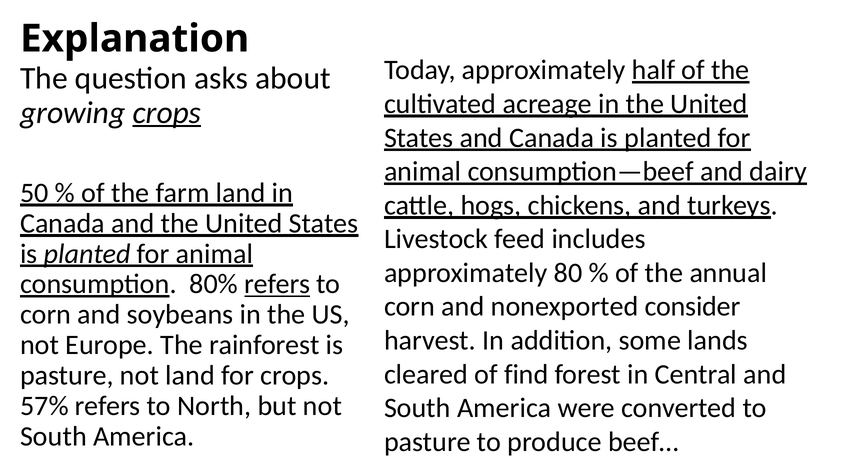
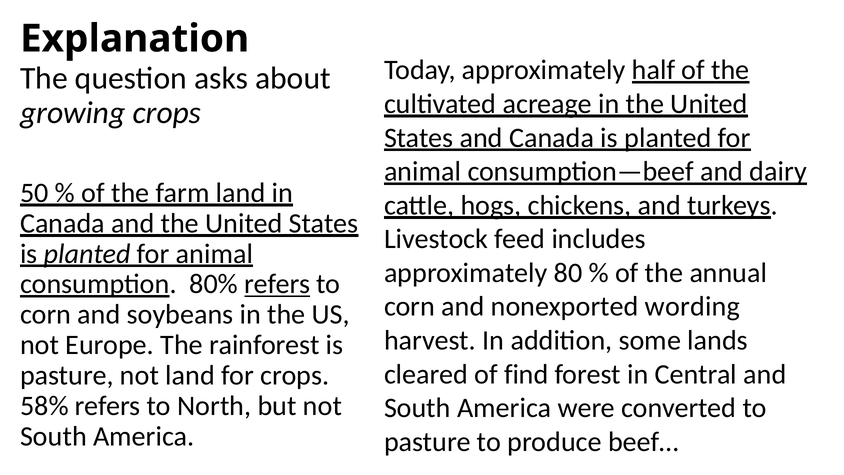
crops at (167, 112) underline: present -> none
consider: consider -> wording
57%: 57% -> 58%
